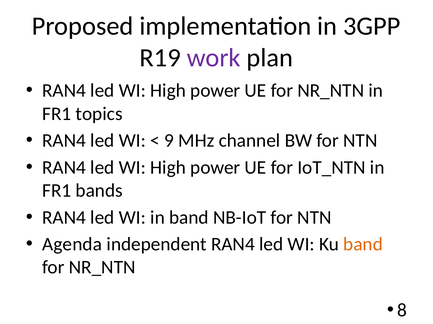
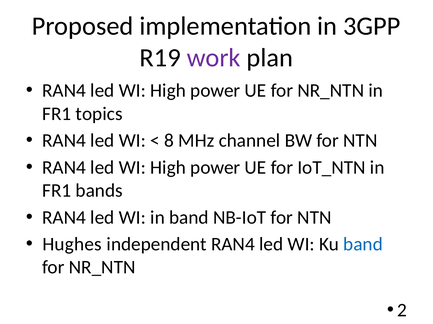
9: 9 -> 8
Agenda: Agenda -> Hughes
band at (363, 245) colour: orange -> blue
8: 8 -> 2
